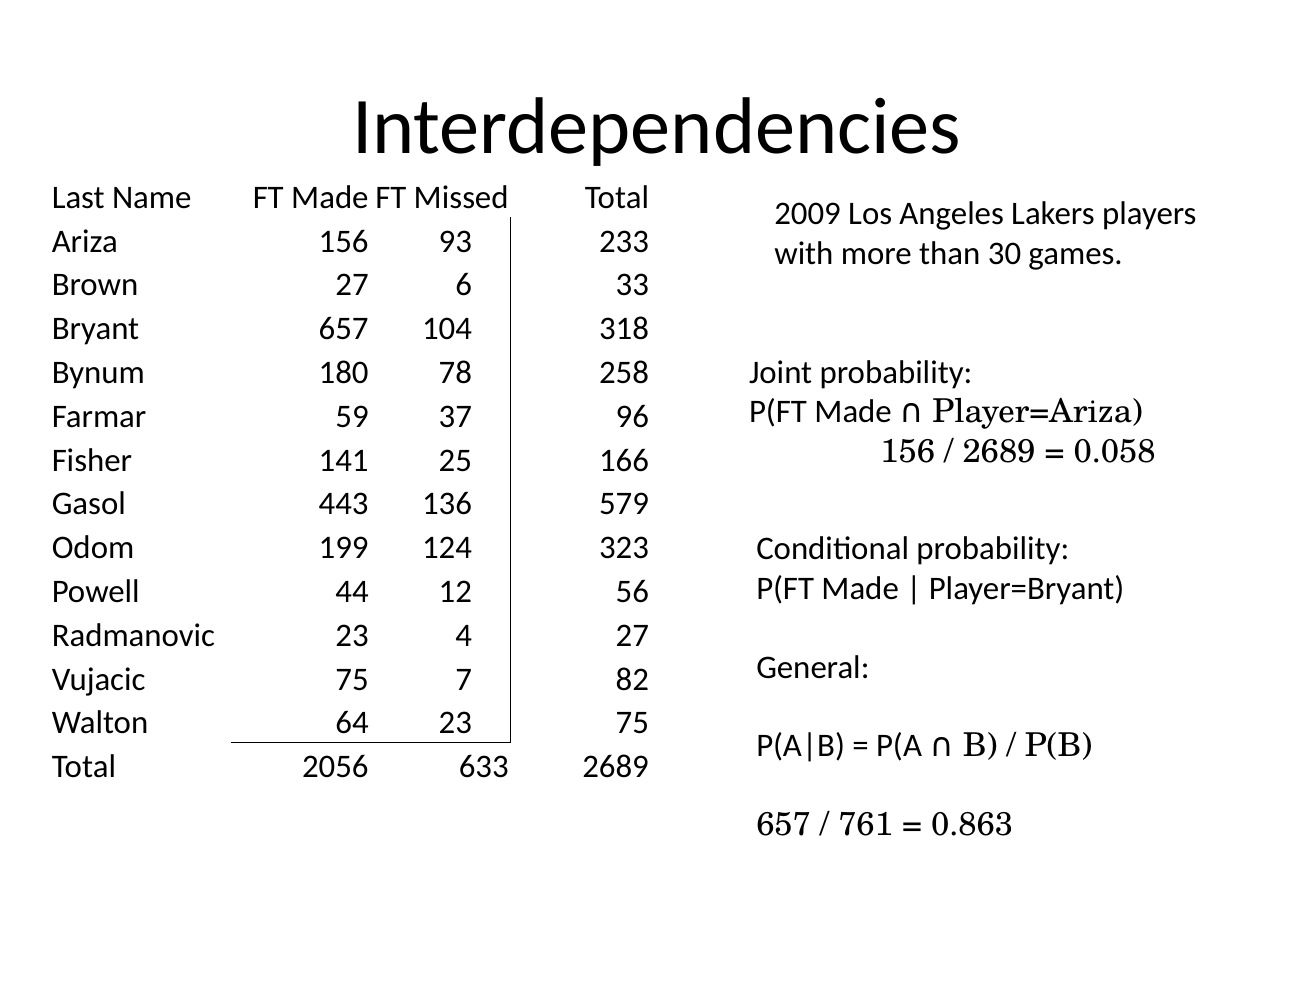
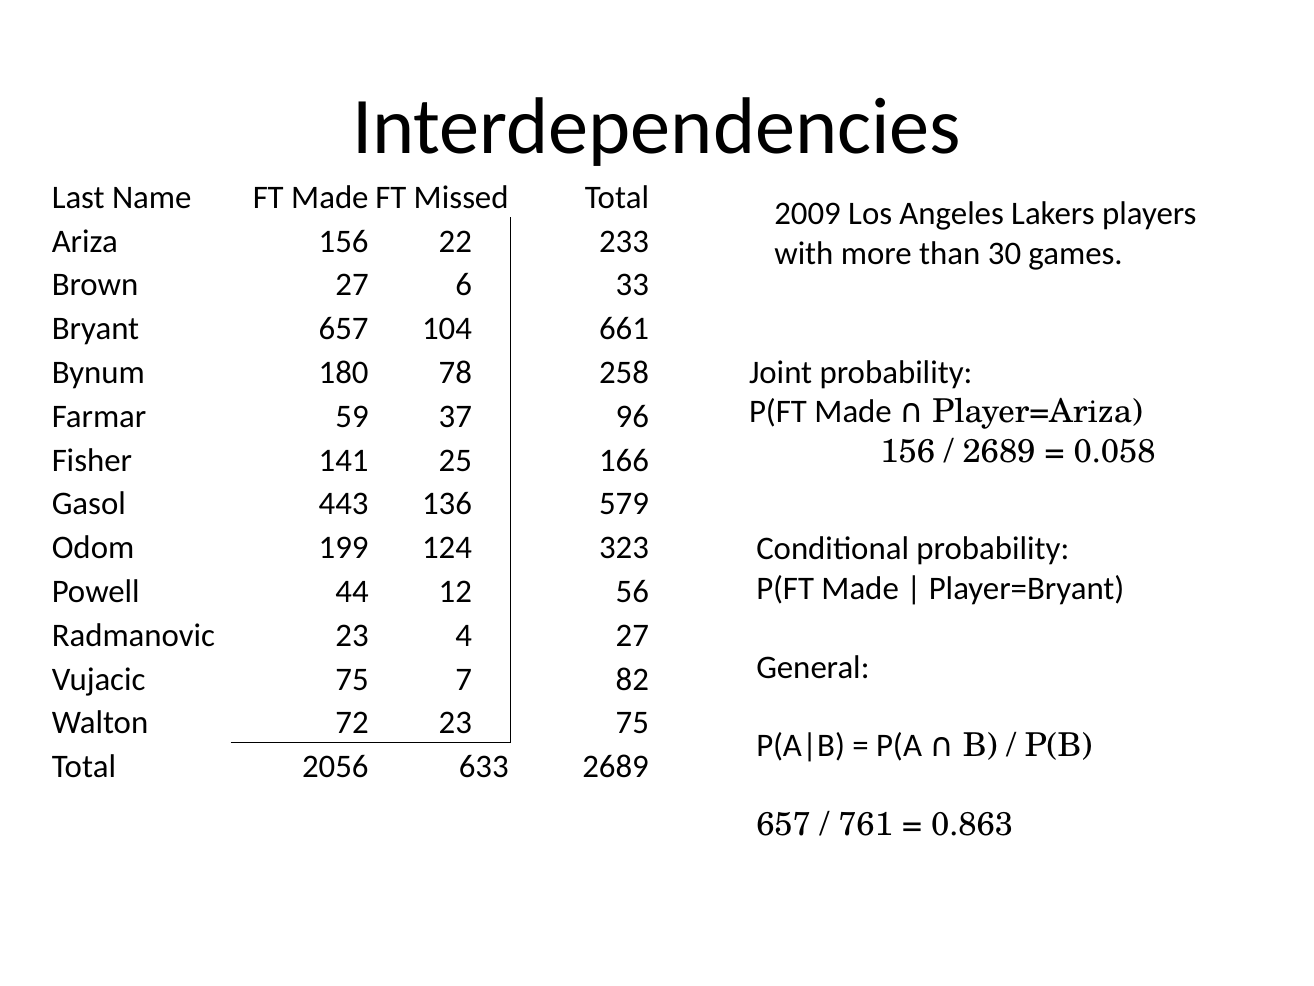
93: 93 -> 22
318: 318 -> 661
64: 64 -> 72
